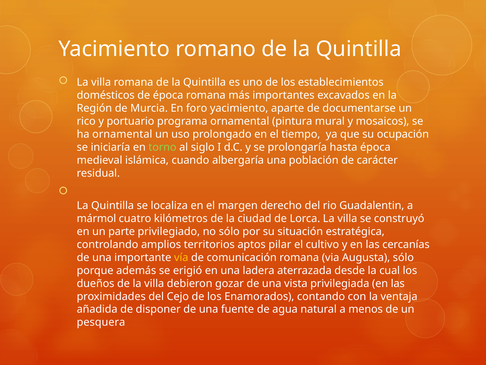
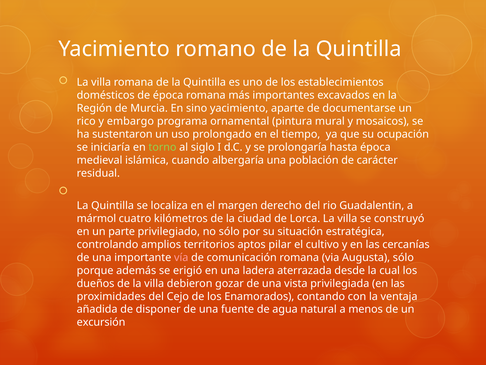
foro: foro -> sino
portuario: portuario -> embargo
ha ornamental: ornamental -> sustentaron
vía colour: yellow -> pink
pesquera: pesquera -> excursión
